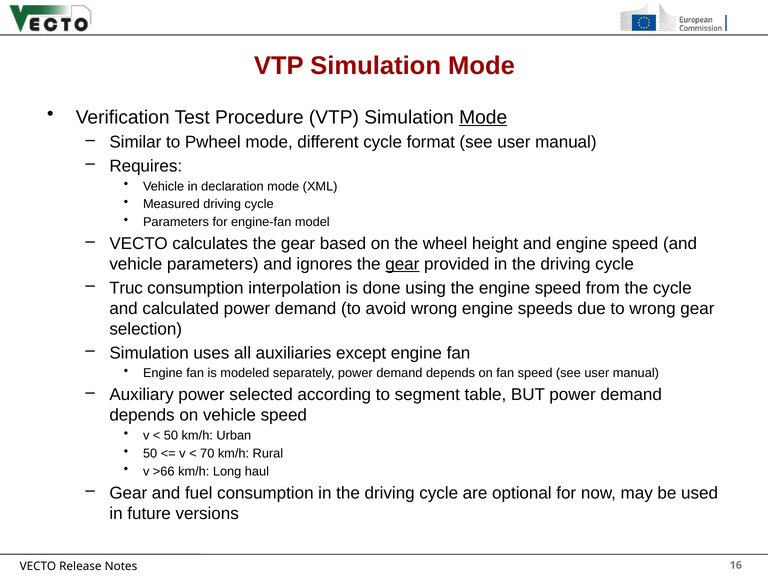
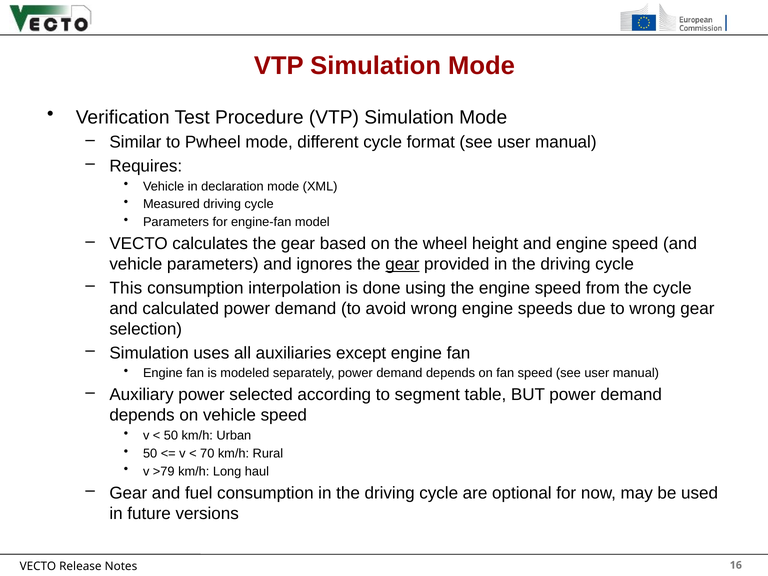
Mode at (483, 117) underline: present -> none
Truc: Truc -> This
>66: >66 -> >79
